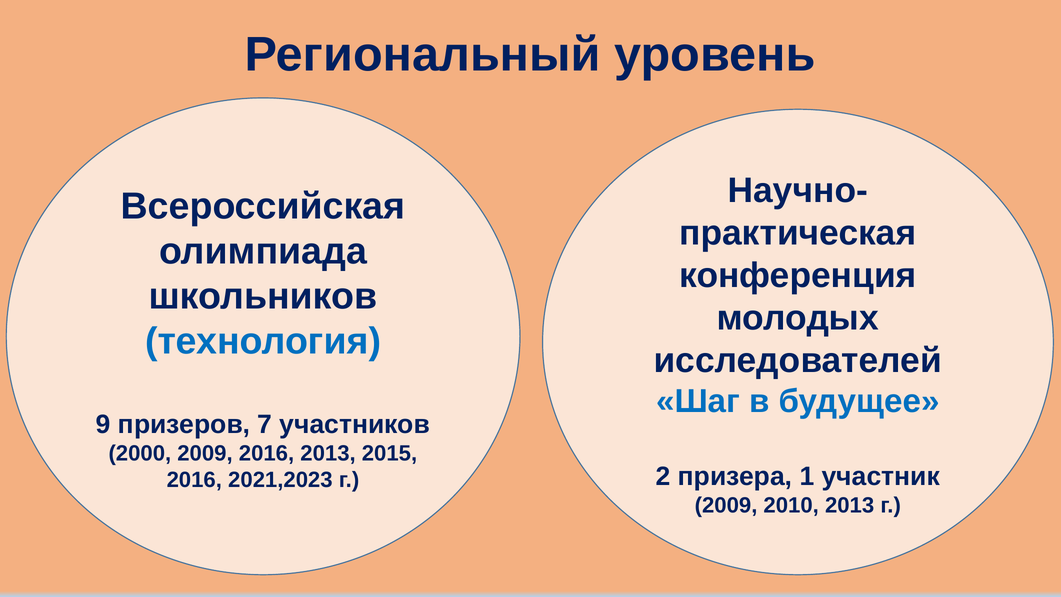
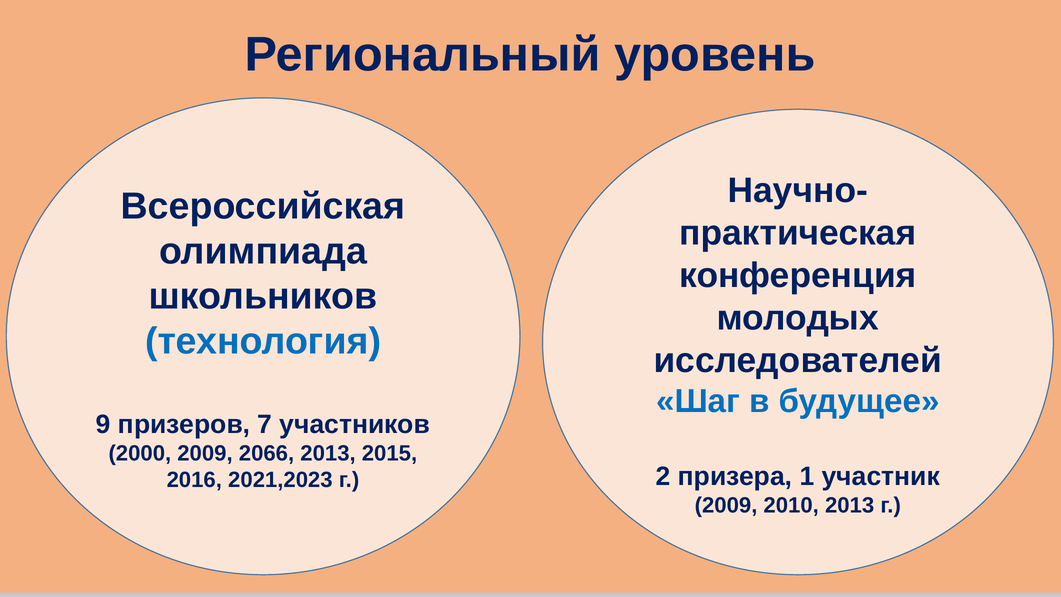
2009 2016: 2016 -> 2066
